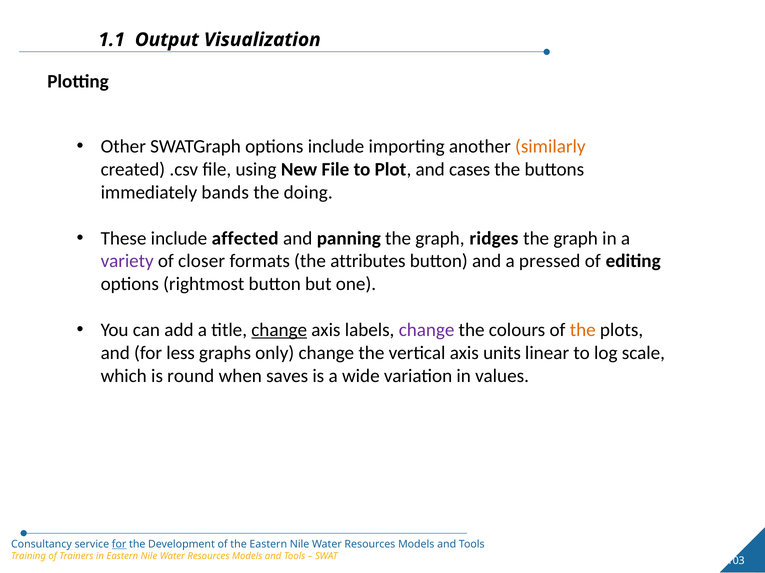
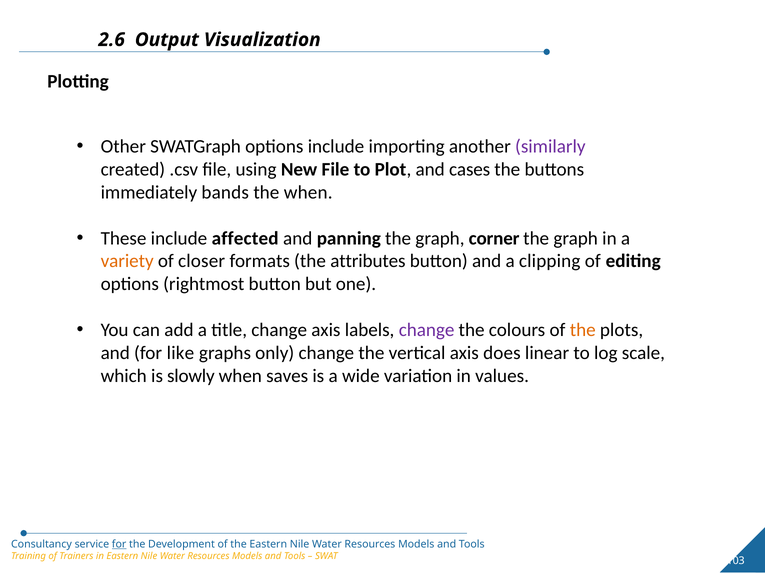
1.1: 1.1 -> 2.6
similarly colour: orange -> purple
the doing: doing -> when
ridges: ridges -> corner
variety colour: purple -> orange
pressed: pressed -> clipping
change at (279, 330) underline: present -> none
less: less -> like
units: units -> does
round: round -> slowly
